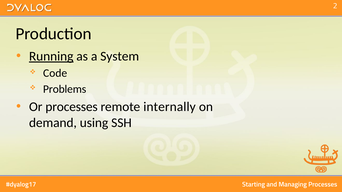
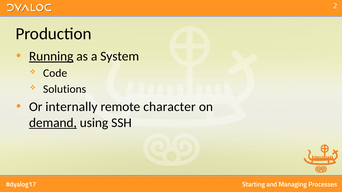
Problems: Problems -> Solutions
Or processes: processes -> internally
internally: internally -> character
demand underline: none -> present
